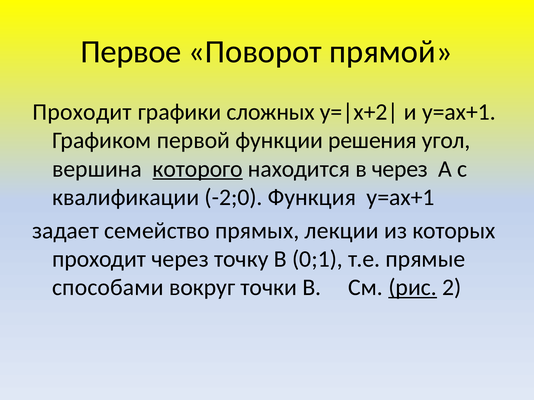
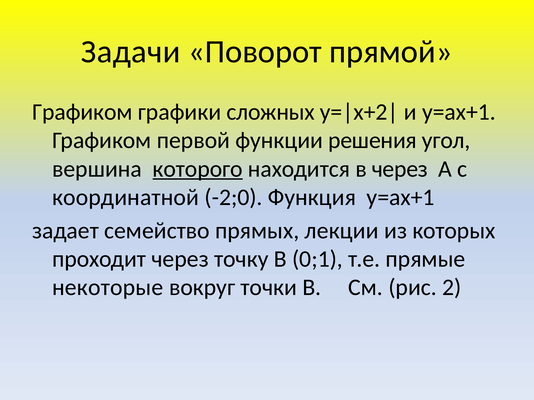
Первое: Первое -> Задачи
Проходит at (82, 112): Проходит -> Графиком
квалификации: квалификации -> координатной
способами: способами -> некоторые
рис underline: present -> none
